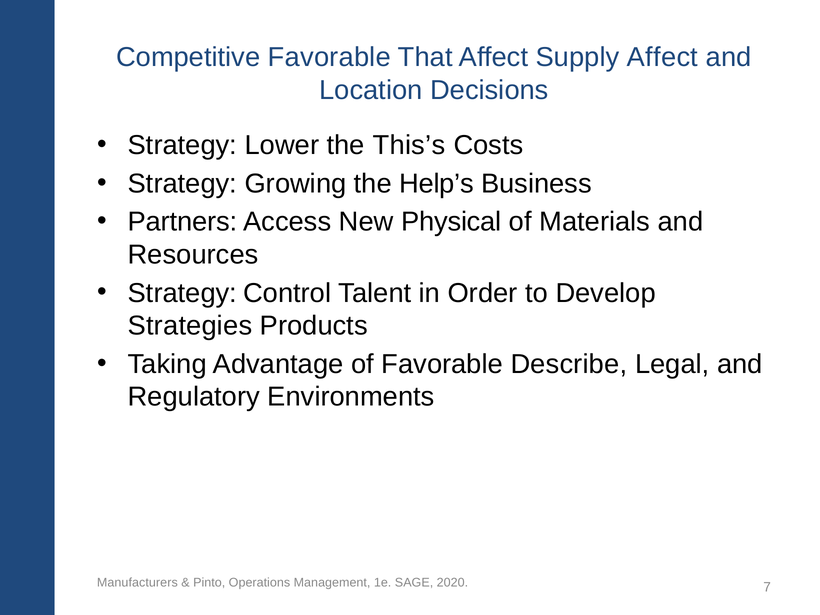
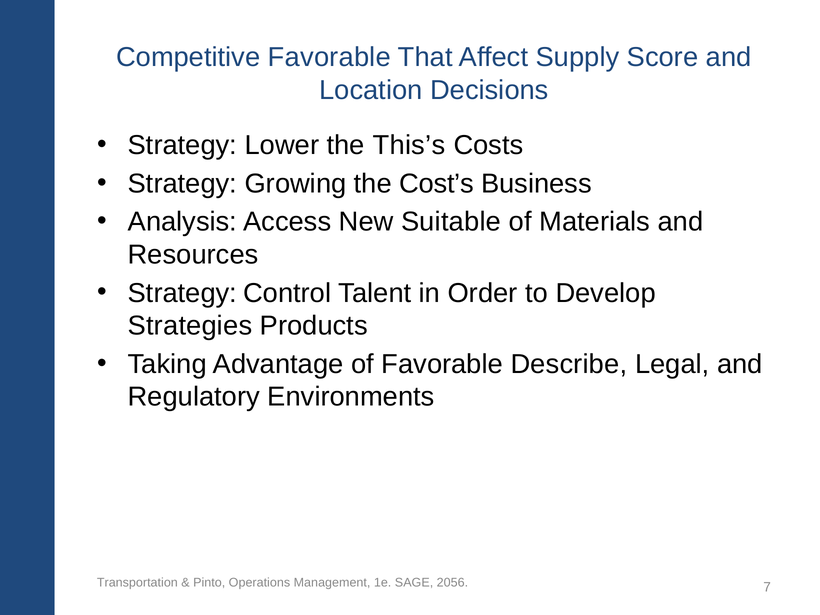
Supply Affect: Affect -> Score
Help’s: Help’s -> Cost’s
Partners: Partners -> Analysis
Physical: Physical -> Suitable
Manufacturers: Manufacturers -> Transportation
2020: 2020 -> 2056
